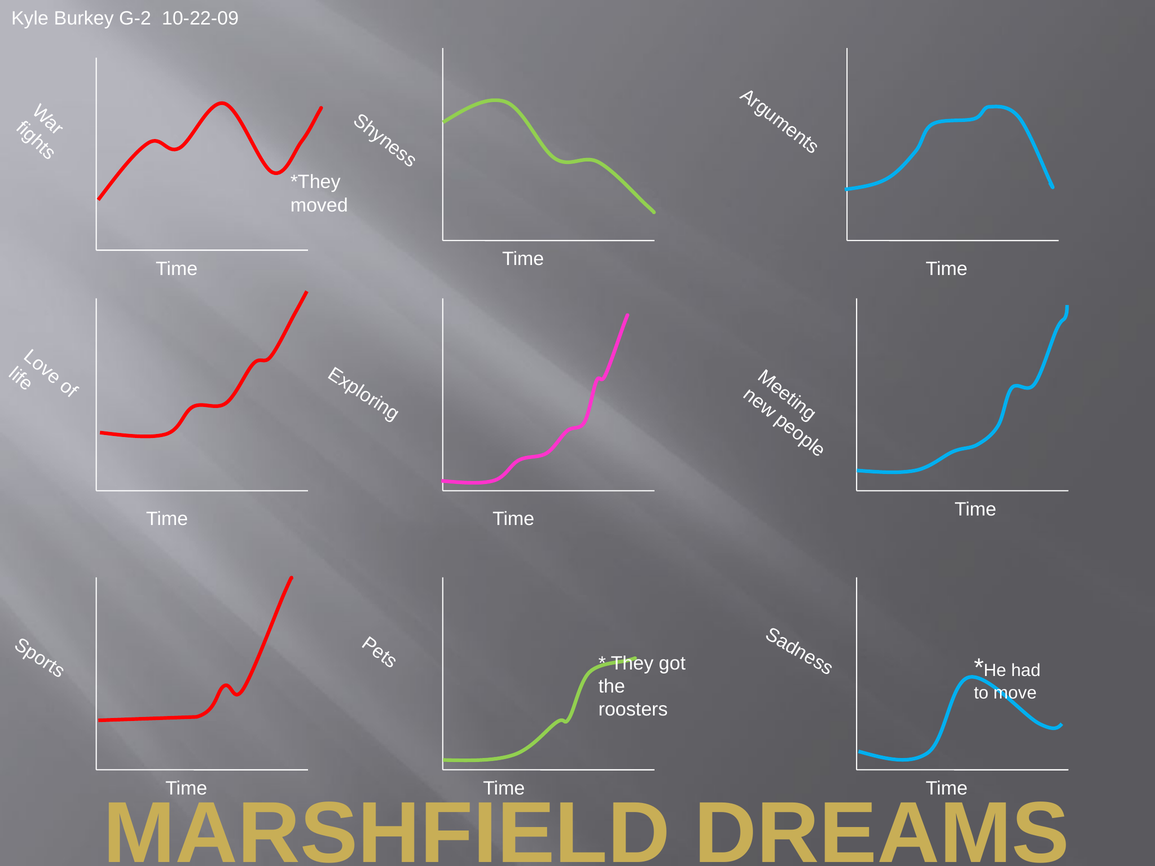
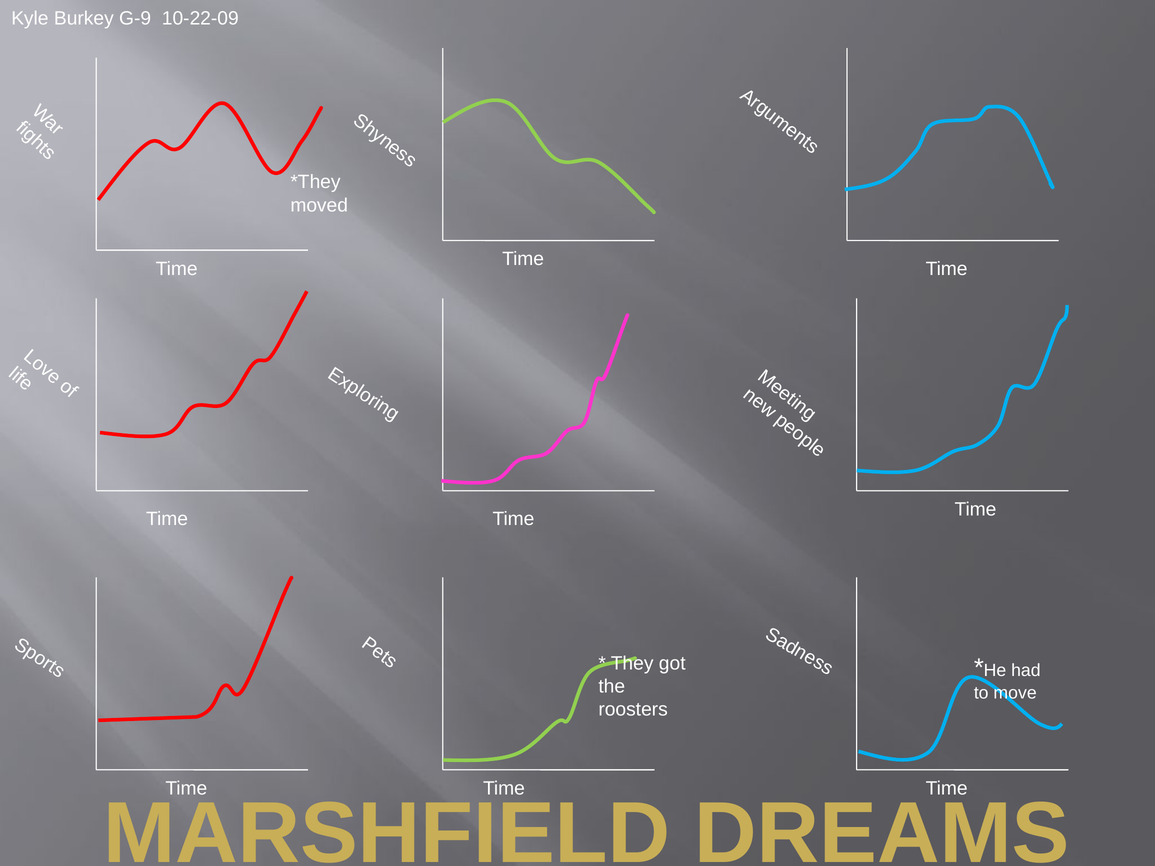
G-2: G-2 -> G-9
